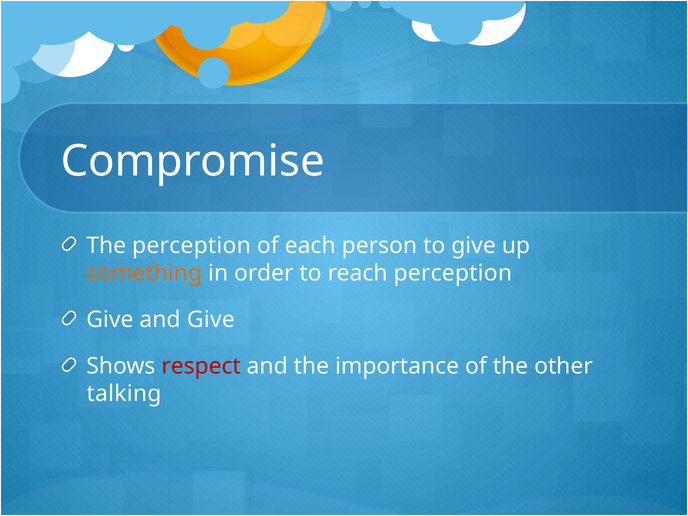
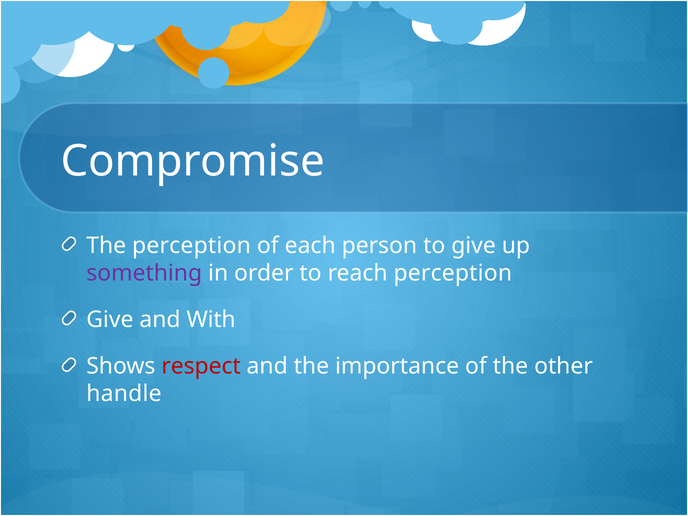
something colour: orange -> purple
and Give: Give -> With
talking: talking -> handle
